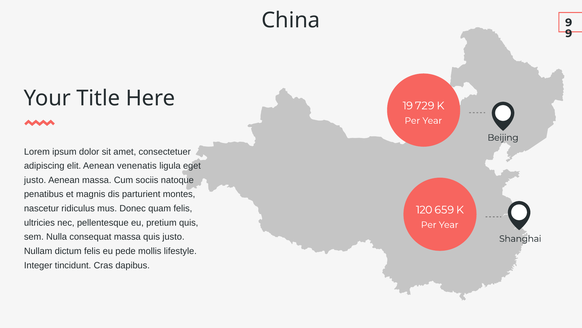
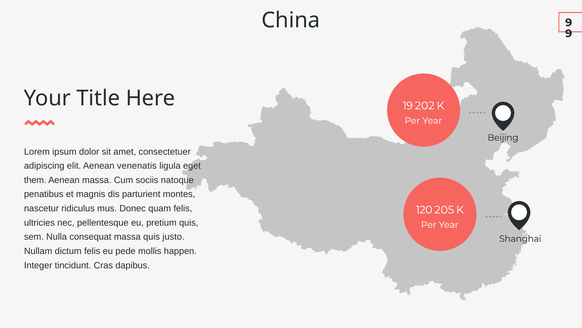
729: 729 -> 202
justo at (35, 180): justo -> them
659: 659 -> 205
lifestyle: lifestyle -> happen
